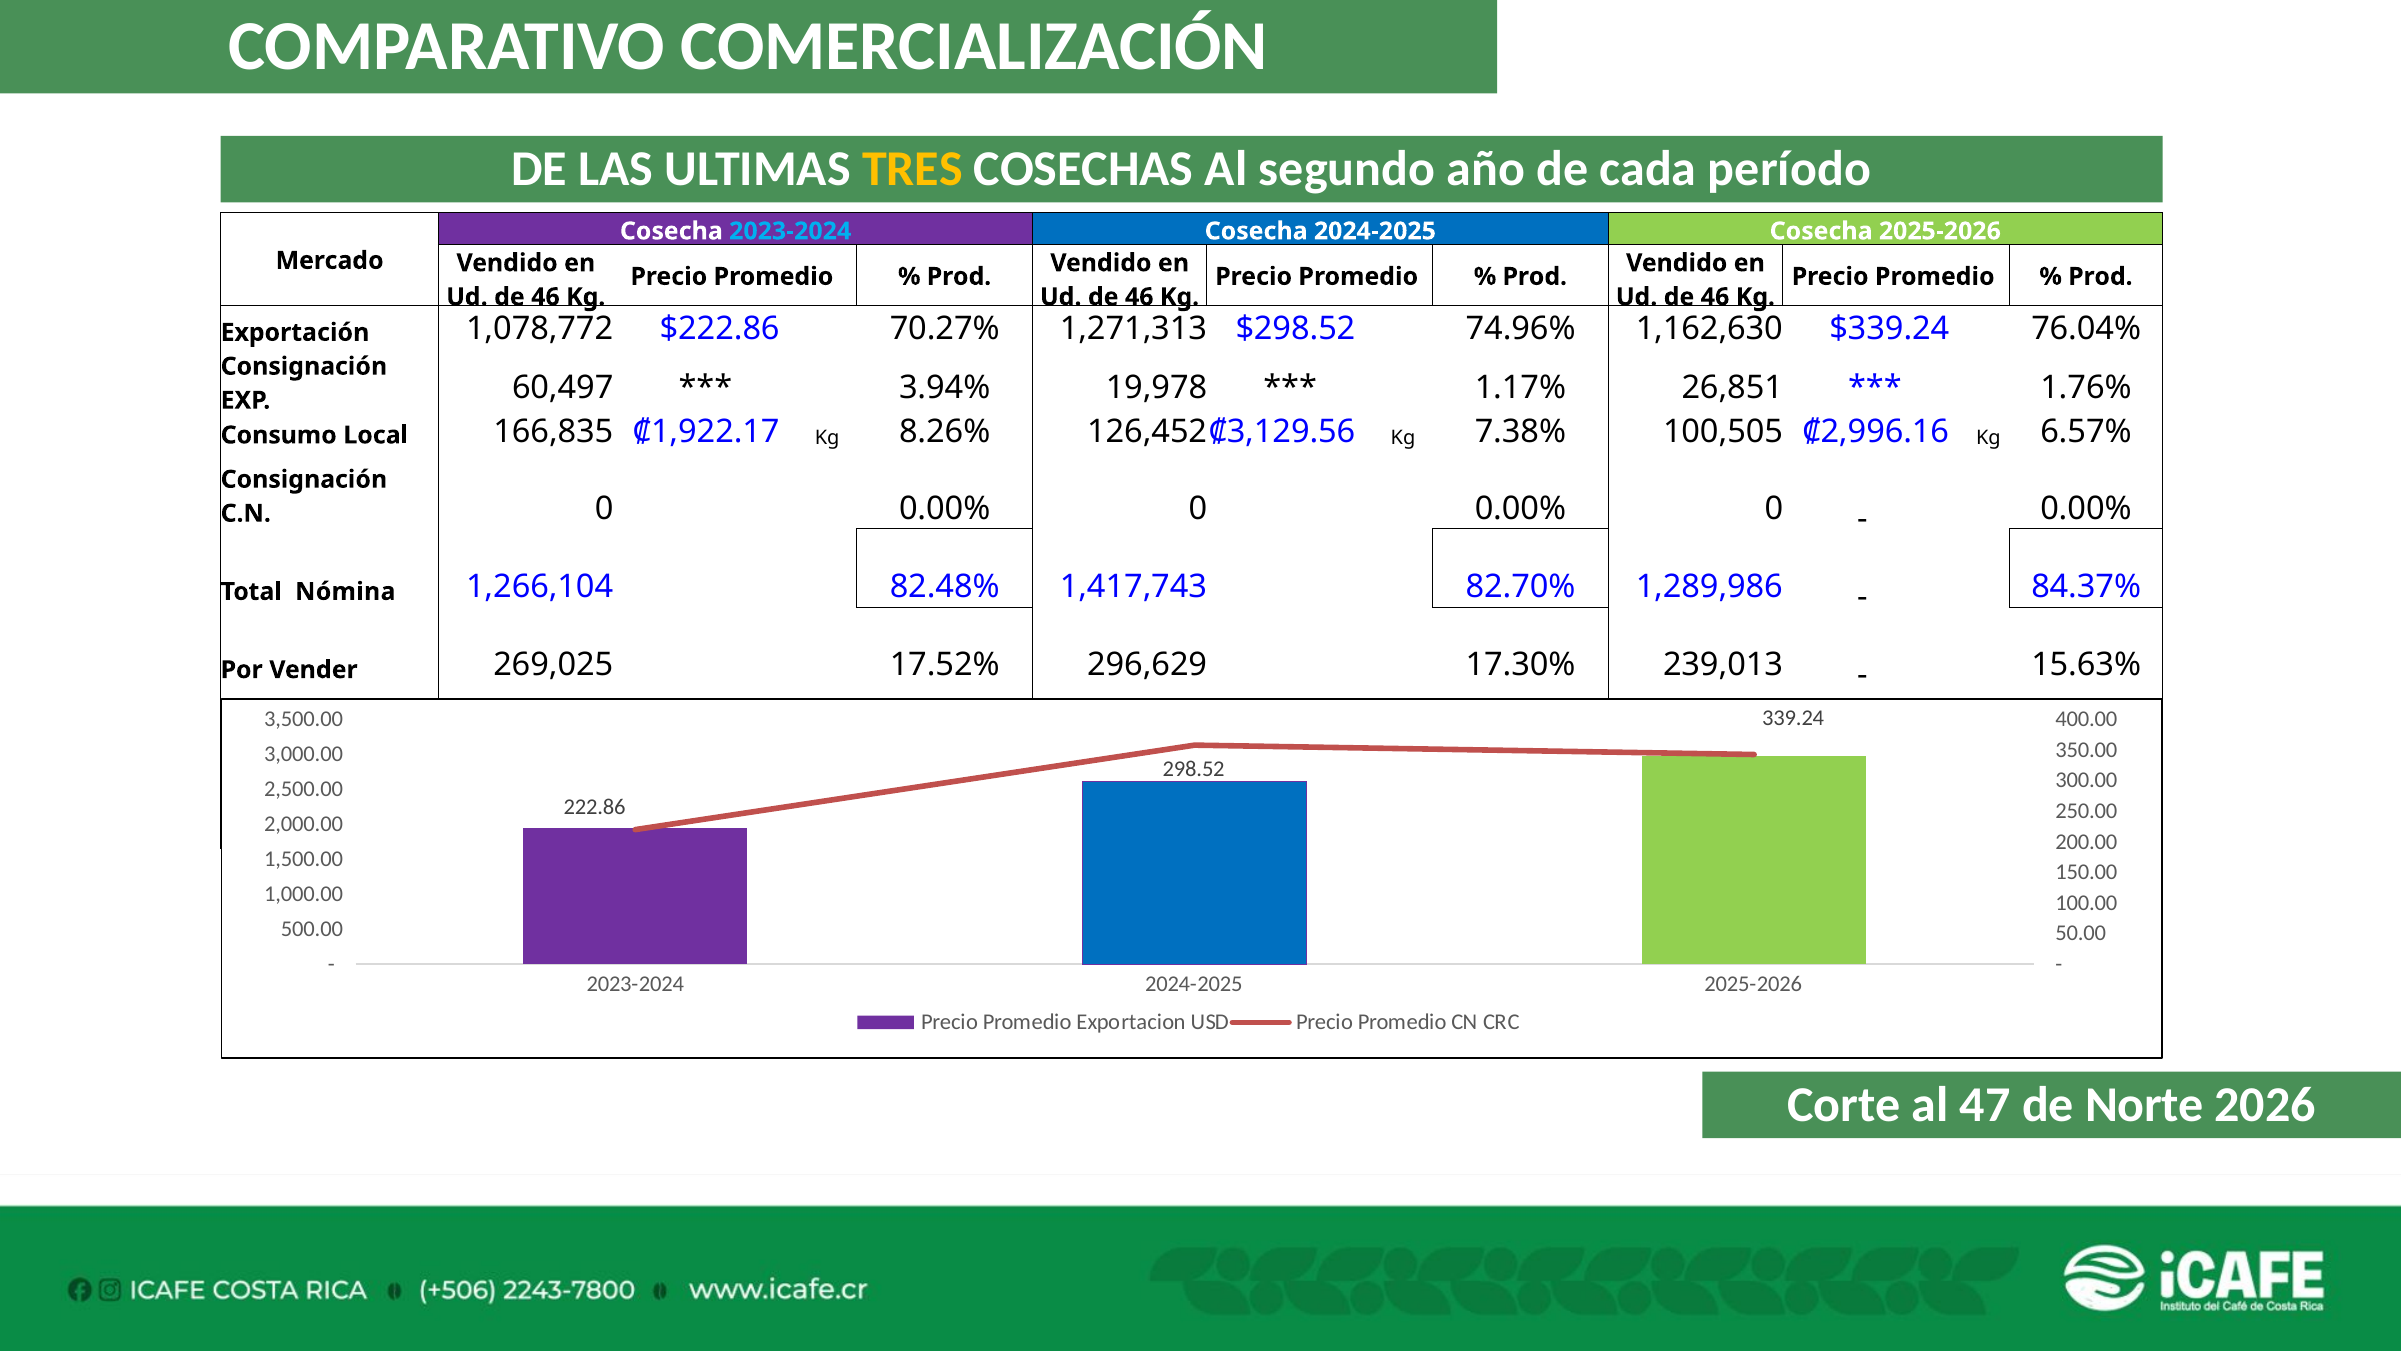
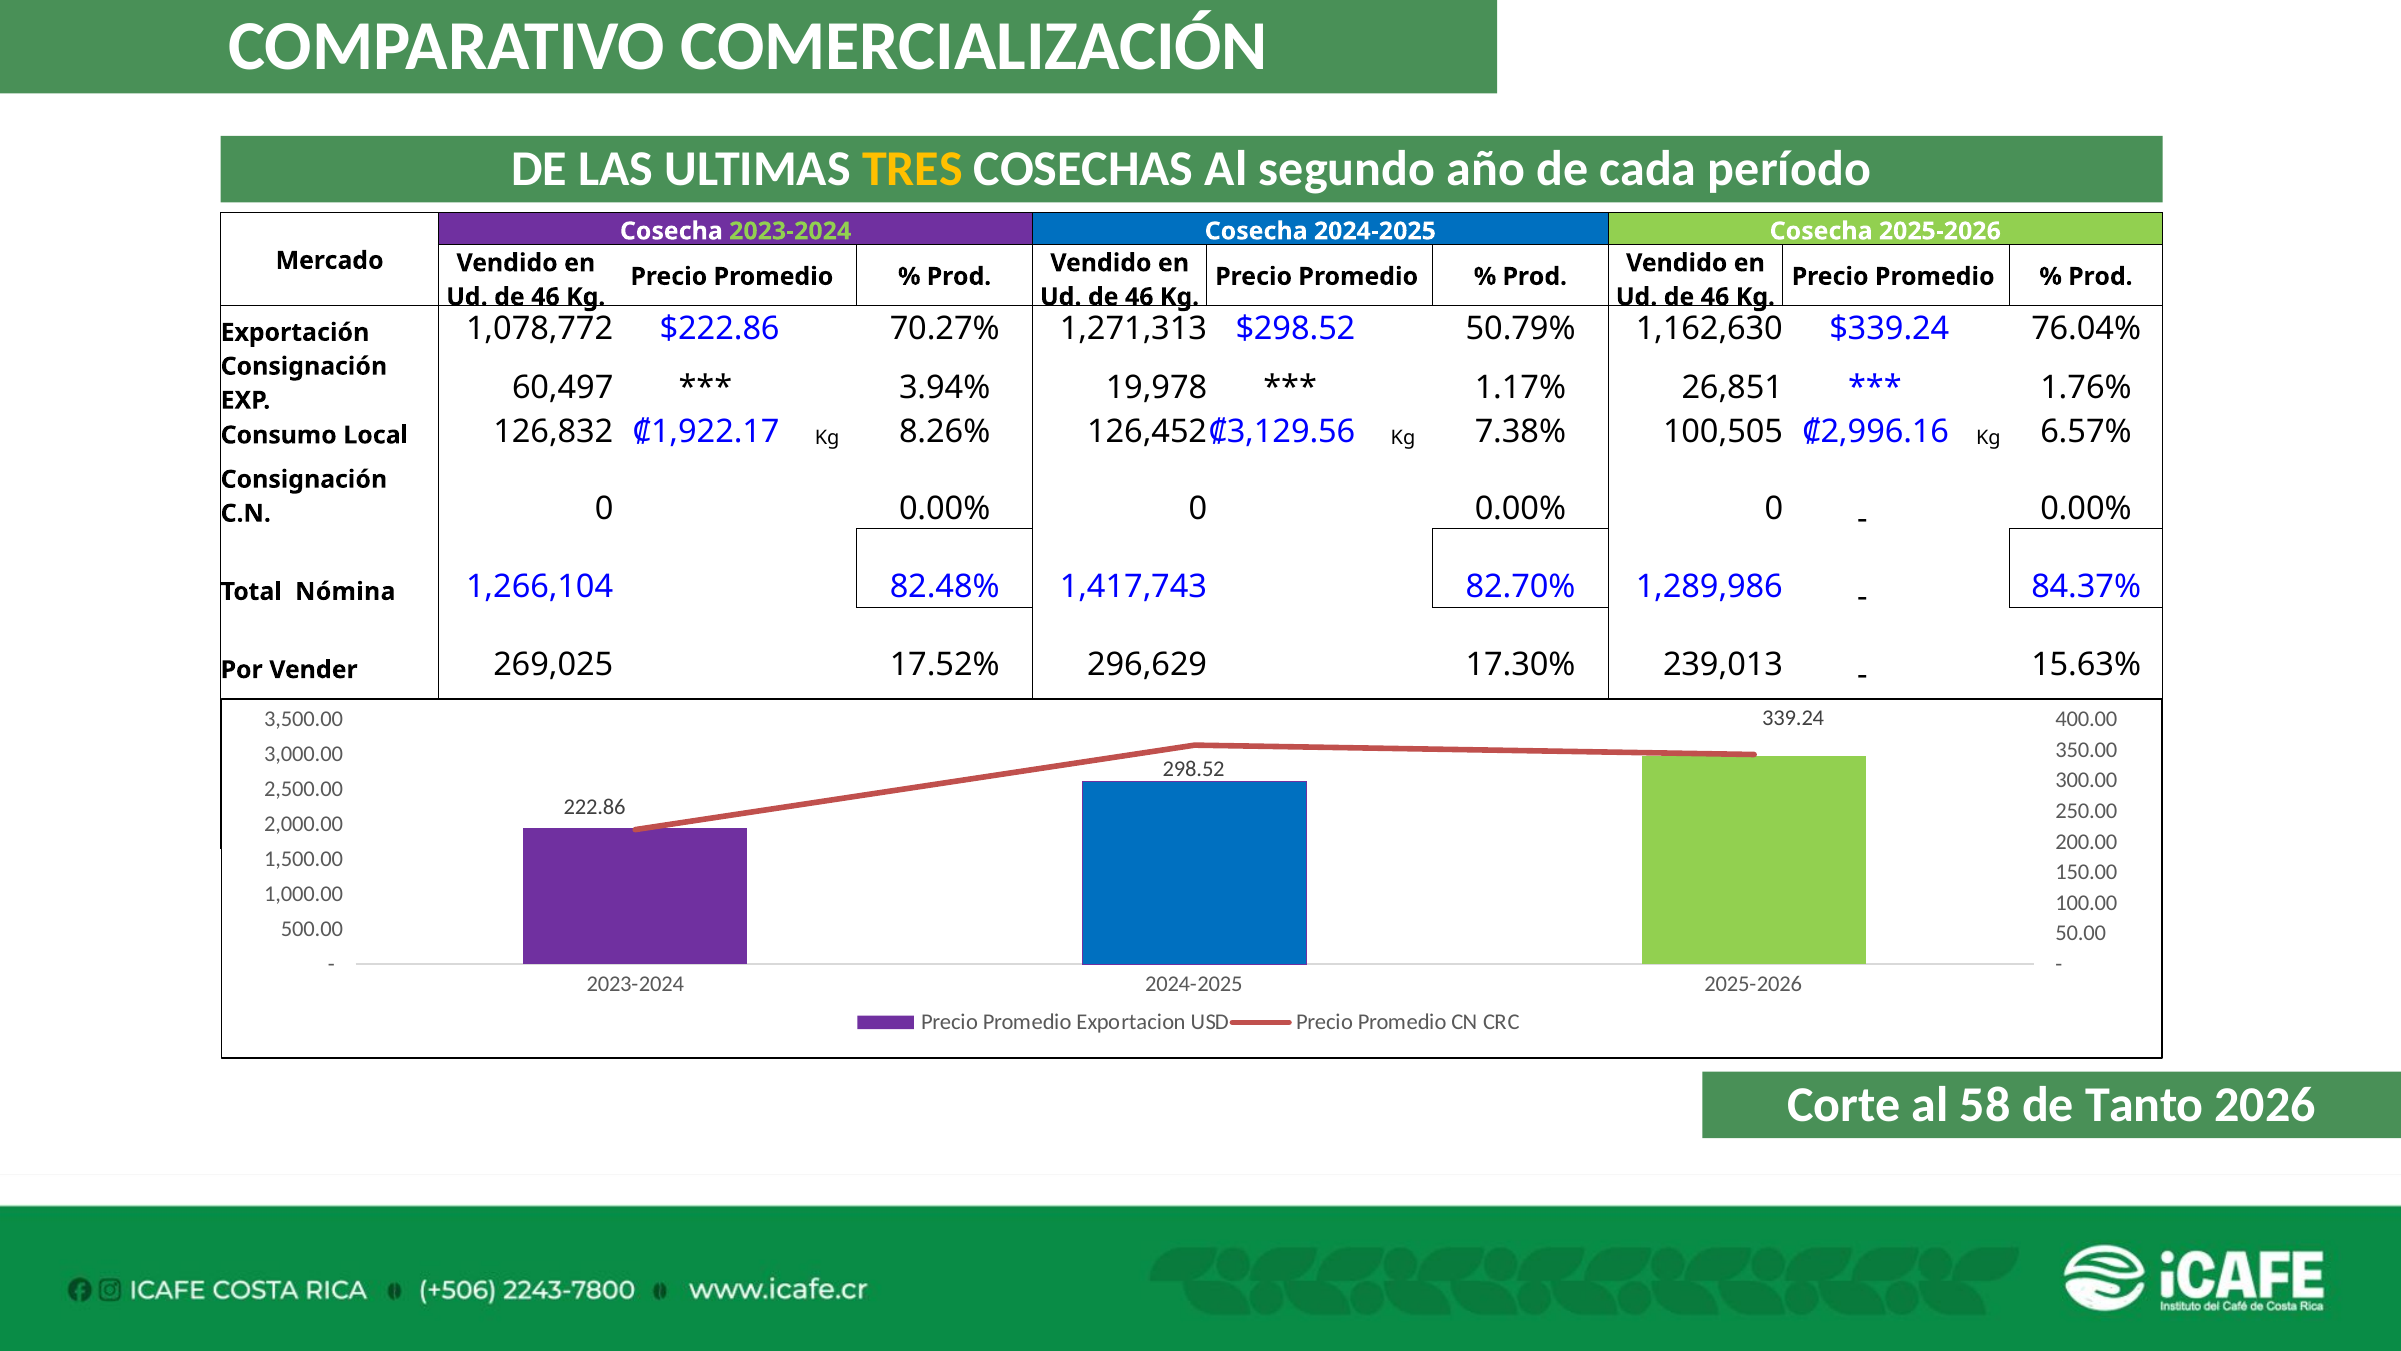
2023-2024 at (790, 231) colour: light blue -> light green
74.96%: 74.96% -> 50.79%
166,835: 166,835 -> 126,832
47: 47 -> 58
Norte: Norte -> Tanto
